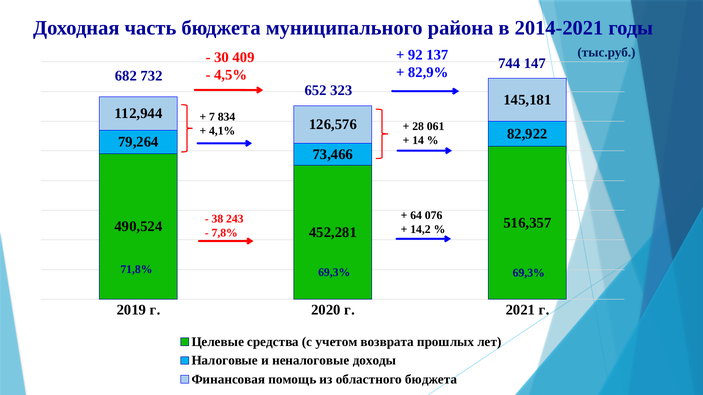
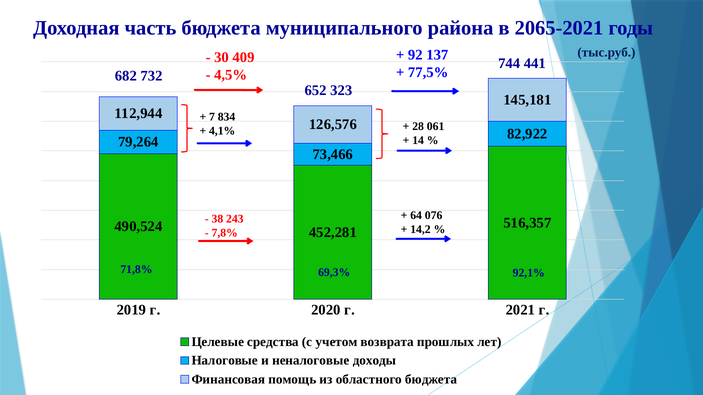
2014-2021: 2014-2021 -> 2065-2021
147: 147 -> 441
82,9%: 82,9% -> 77,5%
69,3% 69,3%: 69,3% -> 92,1%
